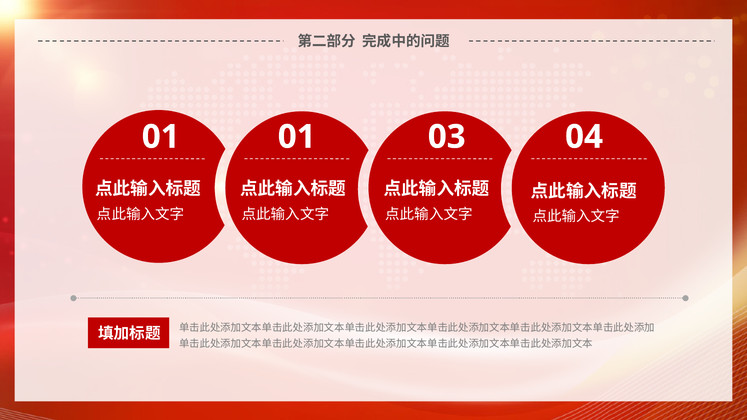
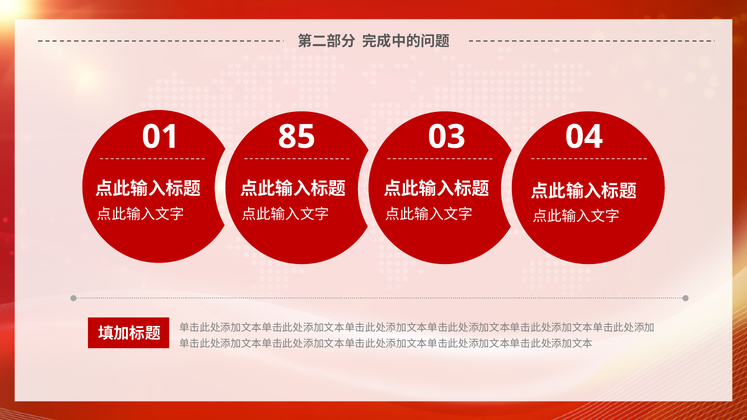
01 01: 01 -> 85
